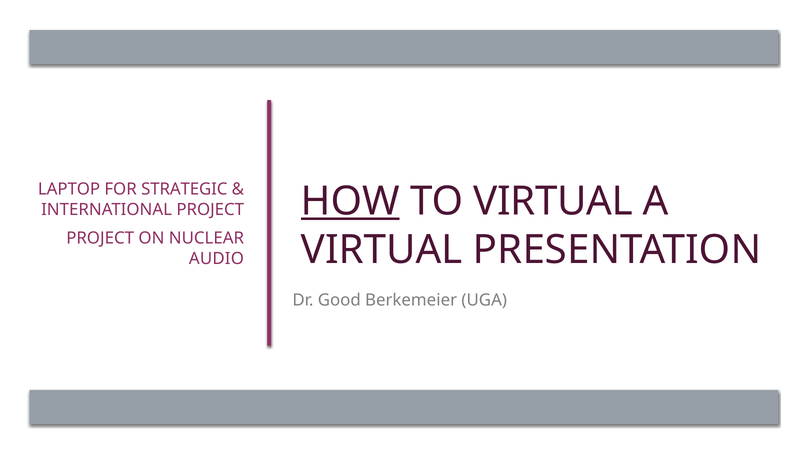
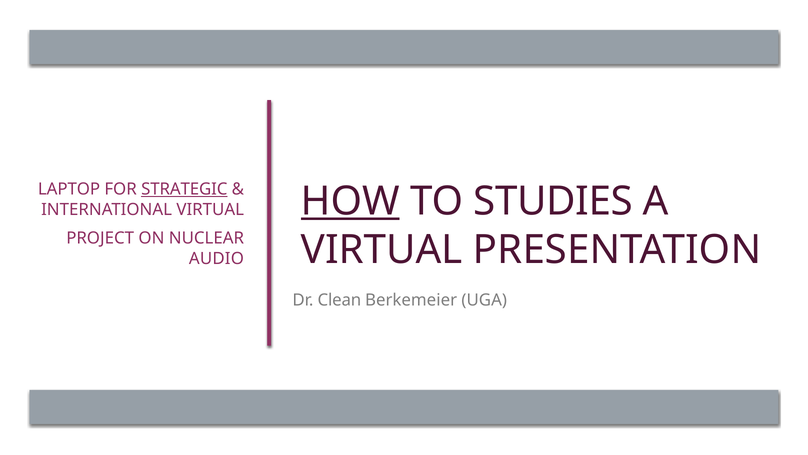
STRATEGIC underline: none -> present
TO VIRTUAL: VIRTUAL -> STUDIES
INTERNATIONAL PROJECT: PROJECT -> VIRTUAL
Good: Good -> Clean
